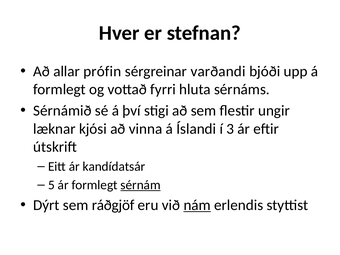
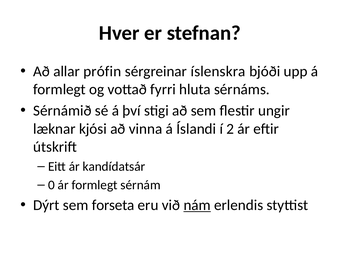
varðandi: varðandi -> íslenskra
3: 3 -> 2
5: 5 -> 0
sérnám underline: present -> none
ráðgjöf: ráðgjöf -> forseta
